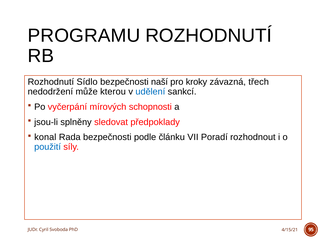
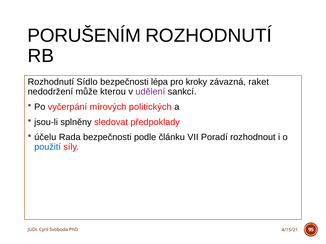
PROGRAMU: PROGRAMU -> PORUŠENÍM
naší: naší -> lépa
třech: třech -> raket
udělení colour: blue -> purple
schopnosti: schopnosti -> politických
konal: konal -> účelu
